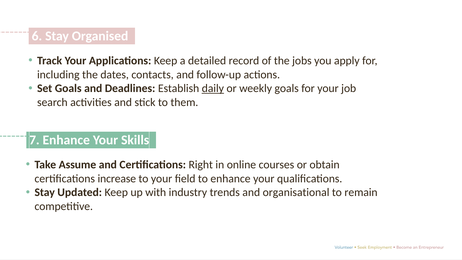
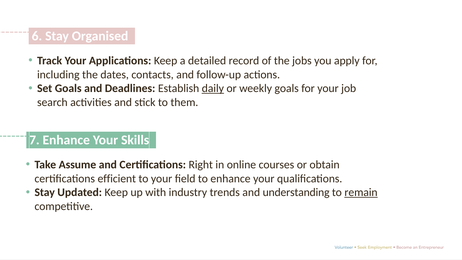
increase: increase -> efficient
organisational: organisational -> understanding
remain underline: none -> present
